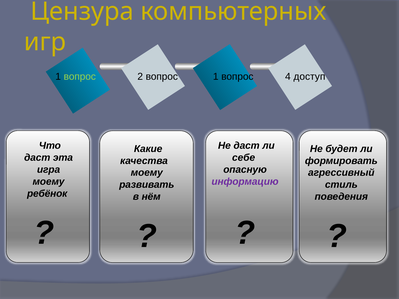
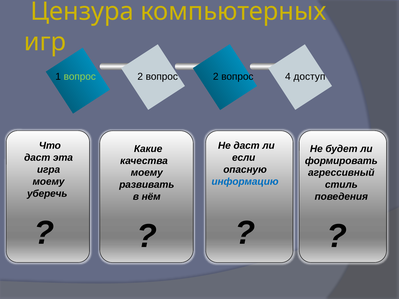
2 вопрос 1: 1 -> 2
себе: себе -> если
информацию colour: purple -> blue
ребёнок: ребёнок -> уберечь
